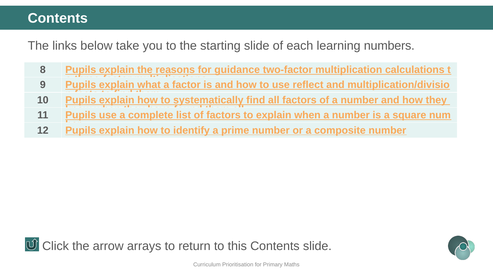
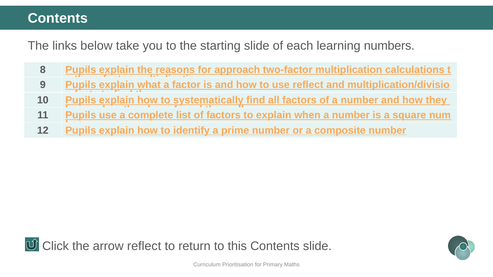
guidance: guidance -> approach
arrow arrays: arrays -> reflect
